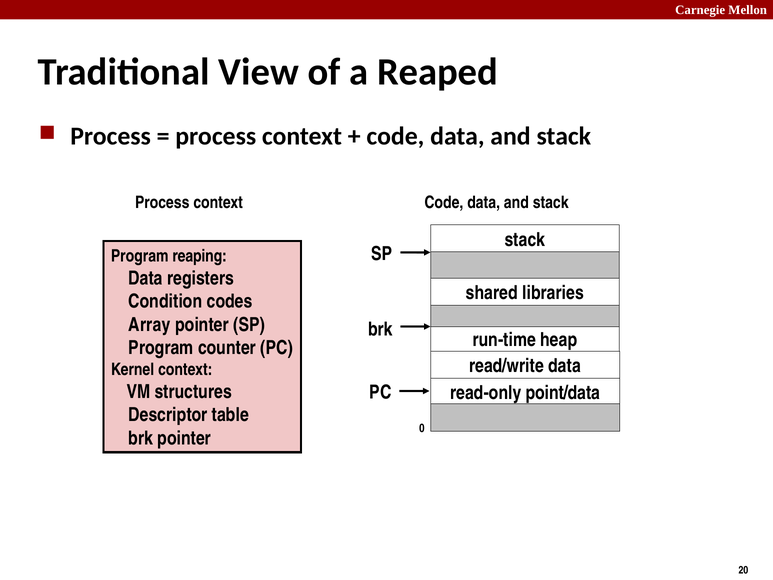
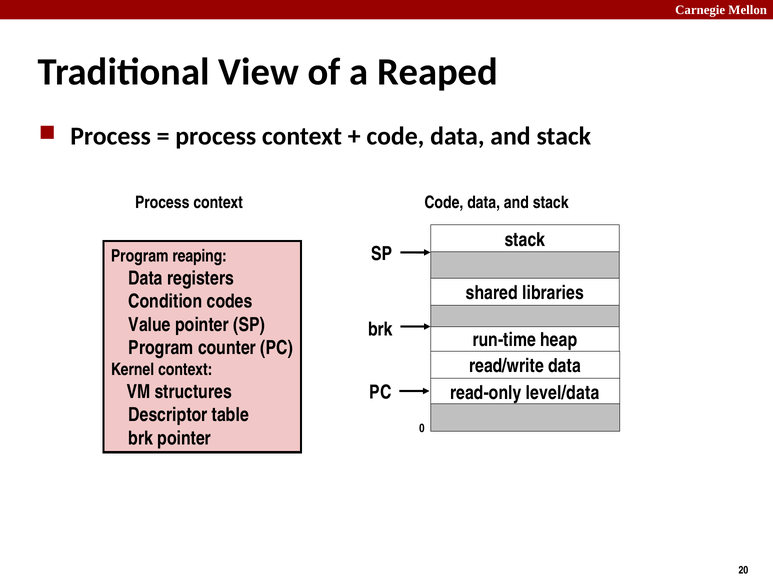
Array: Array -> Value
point/data: point/data -> level/data
